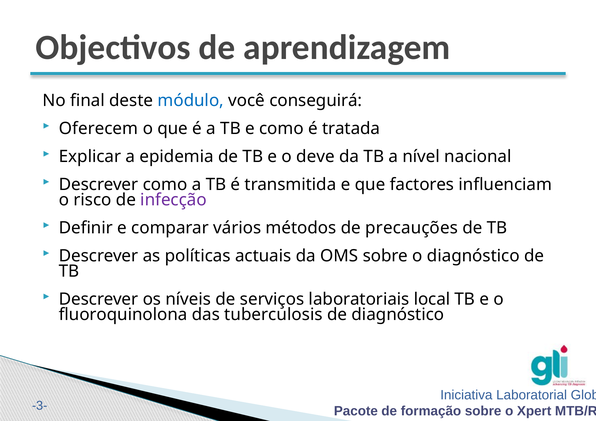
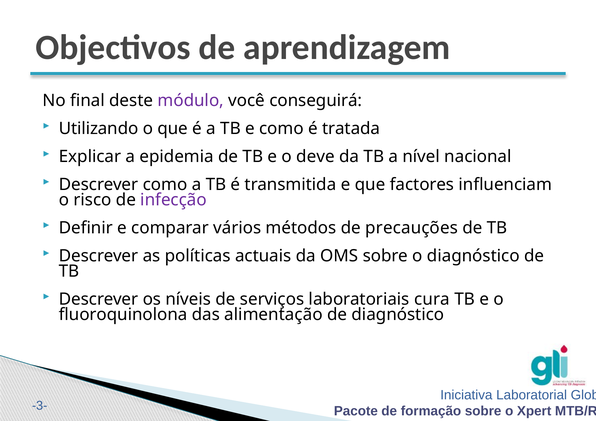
módulo colour: blue -> purple
Oferecem: Oferecem -> Utilizando
local: local -> cura
tuberculosis: tuberculosis -> alimentação
